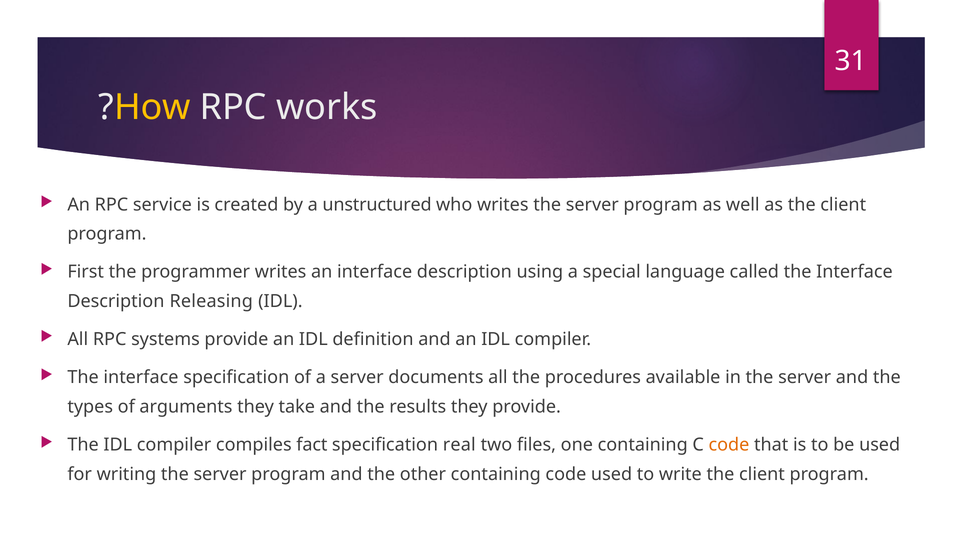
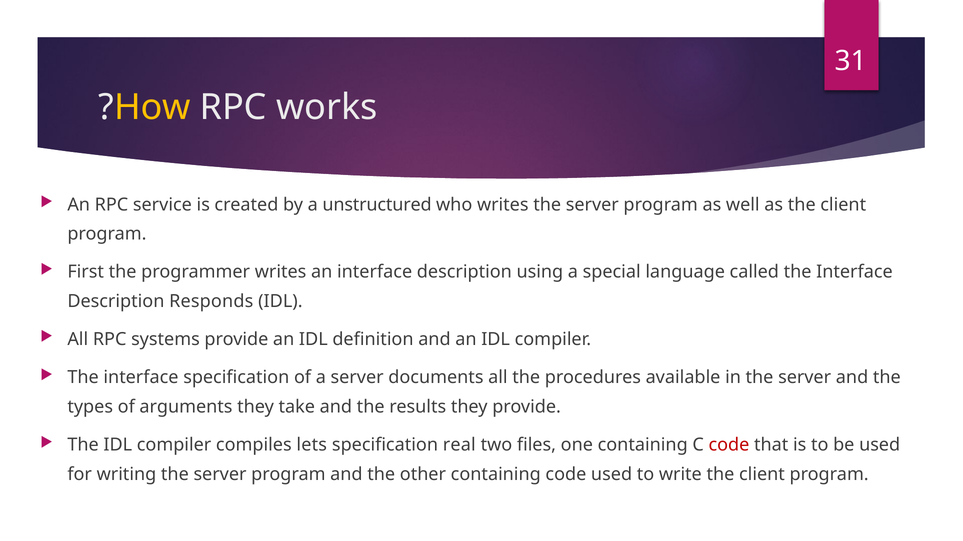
Releasing: Releasing -> Responds
fact: fact -> lets
code at (729, 446) colour: orange -> red
